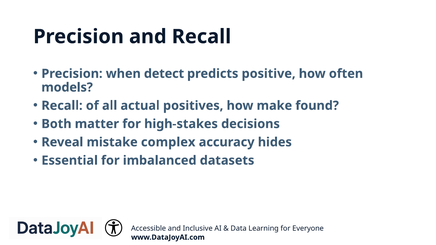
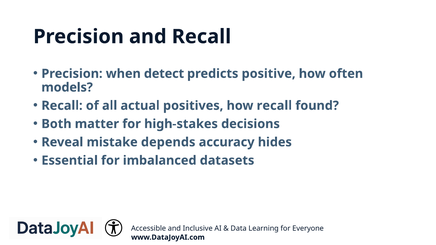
how make: make -> recall
complex: complex -> depends
